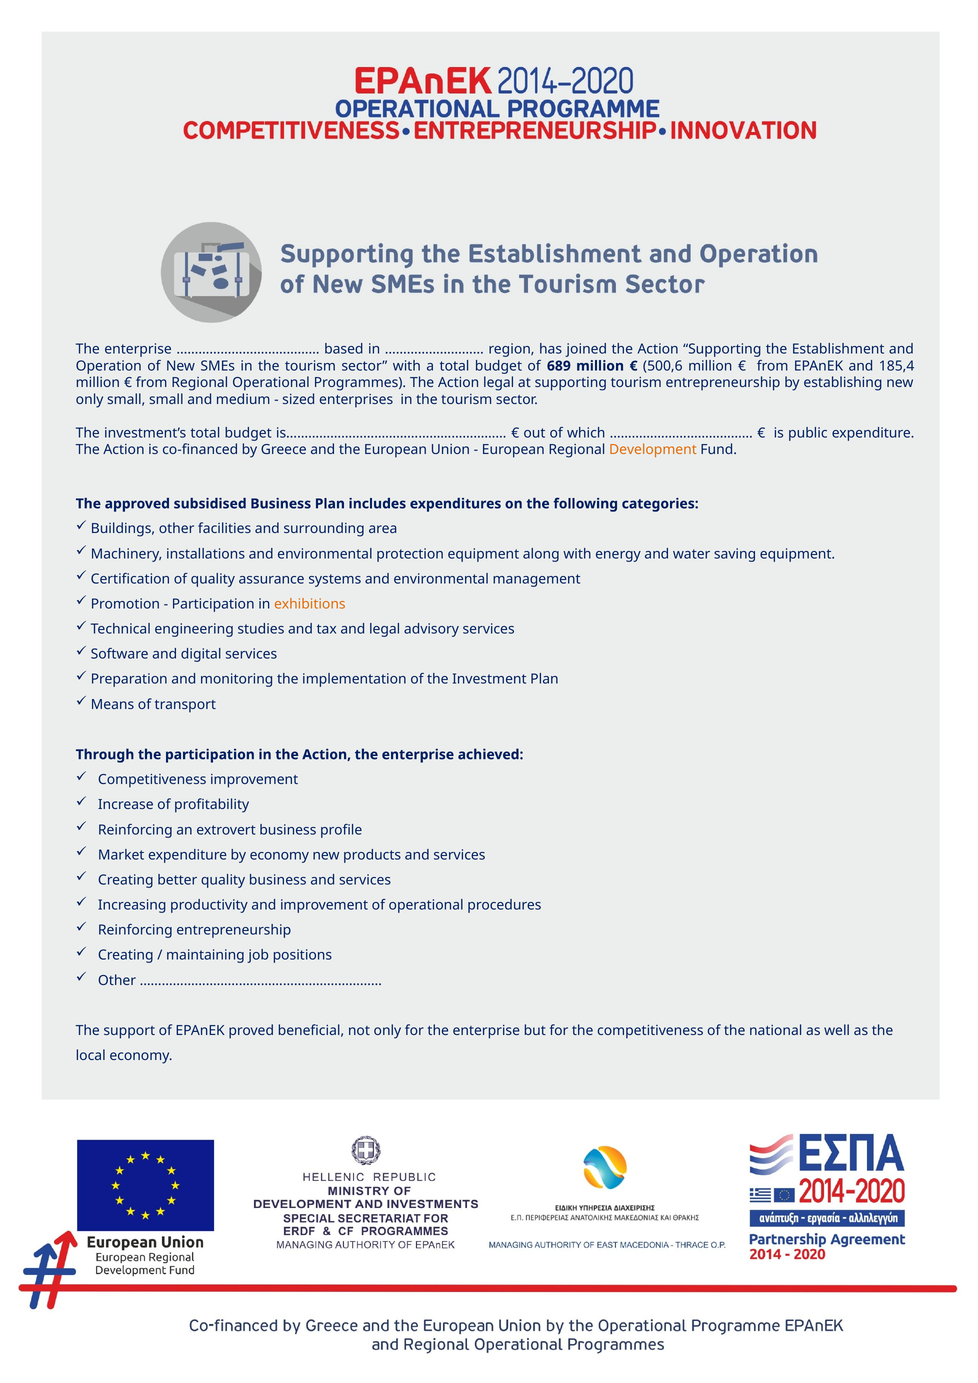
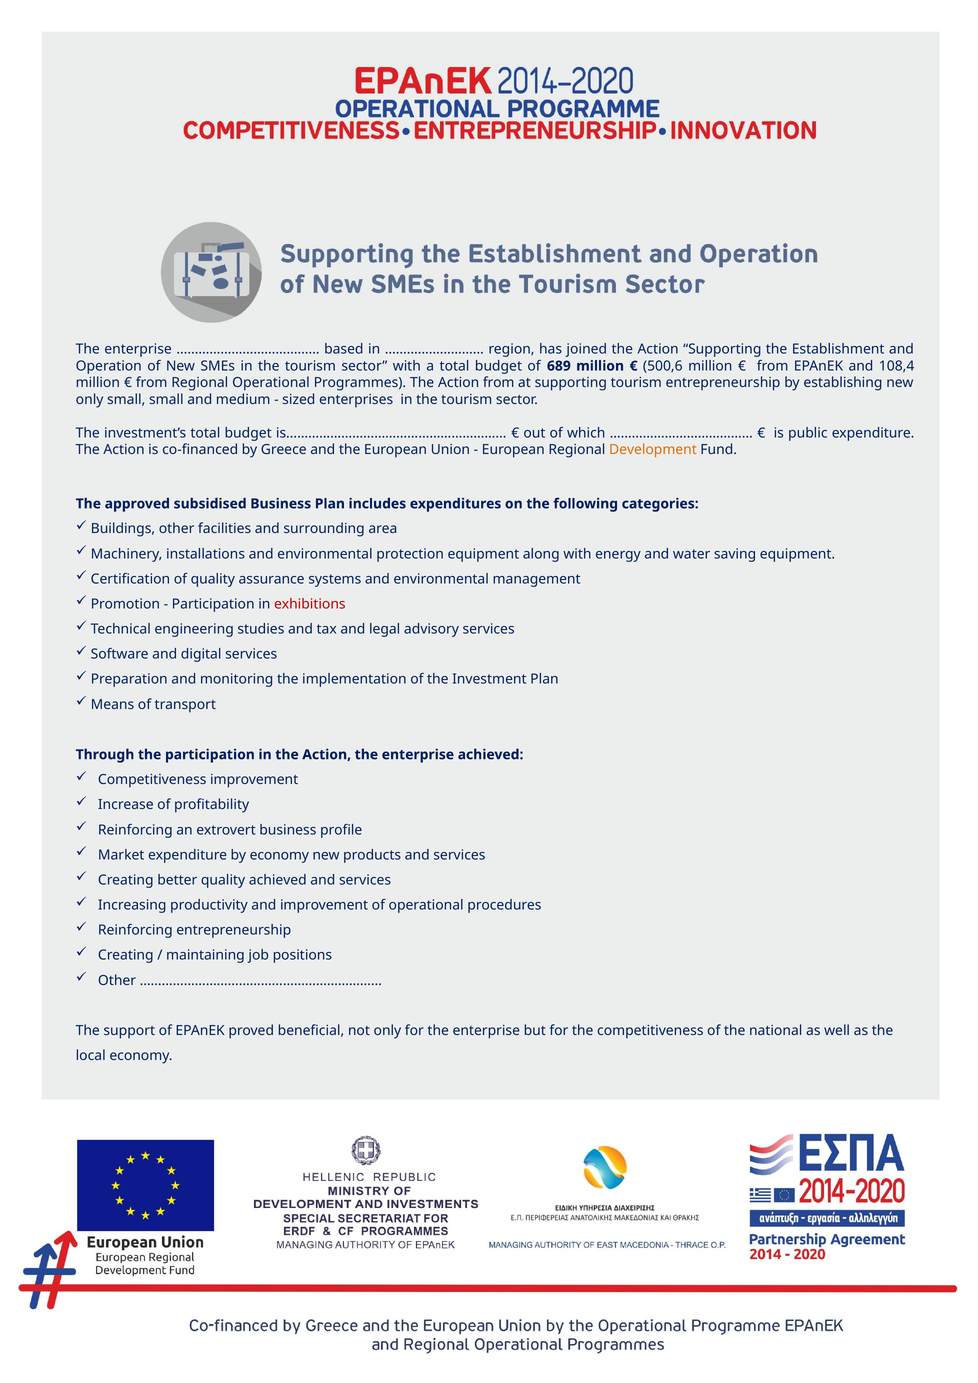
185,4: 185,4 -> 108,4
Action legal: legal -> from
exhibitions colour: orange -> red
quality business: business -> achieved
